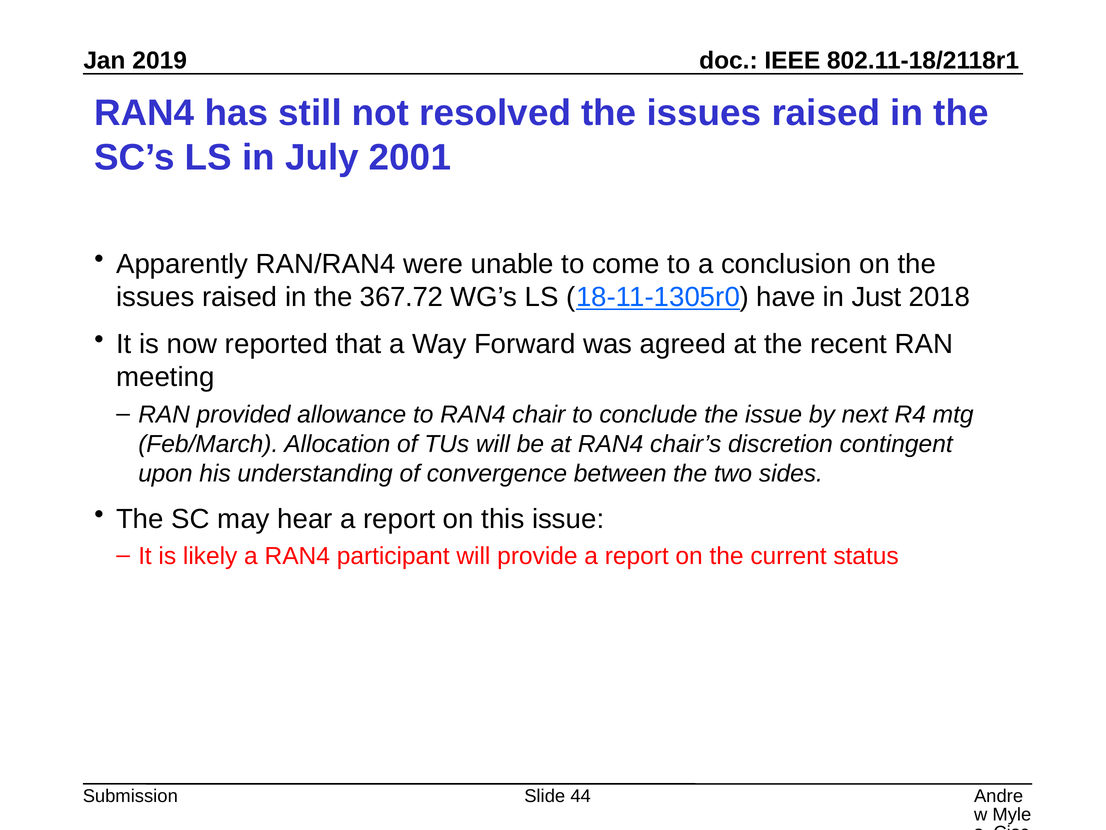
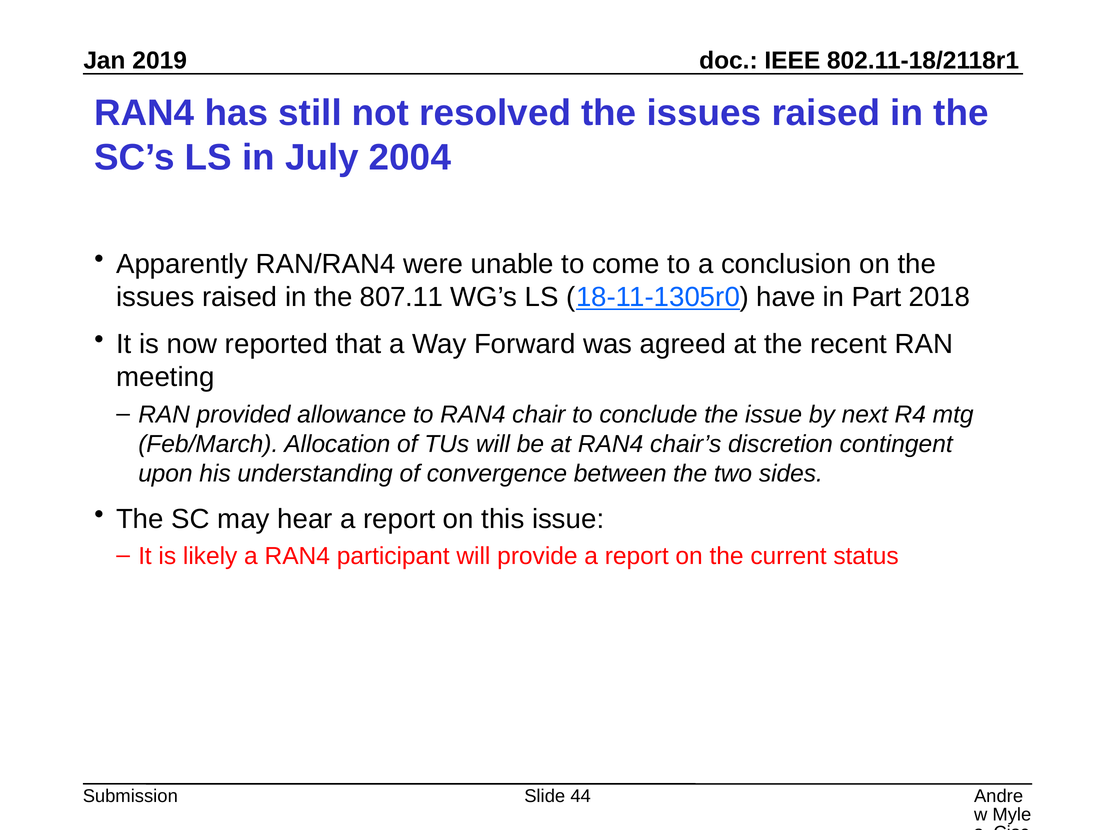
2001: 2001 -> 2004
367.72: 367.72 -> 807.11
Just: Just -> Part
